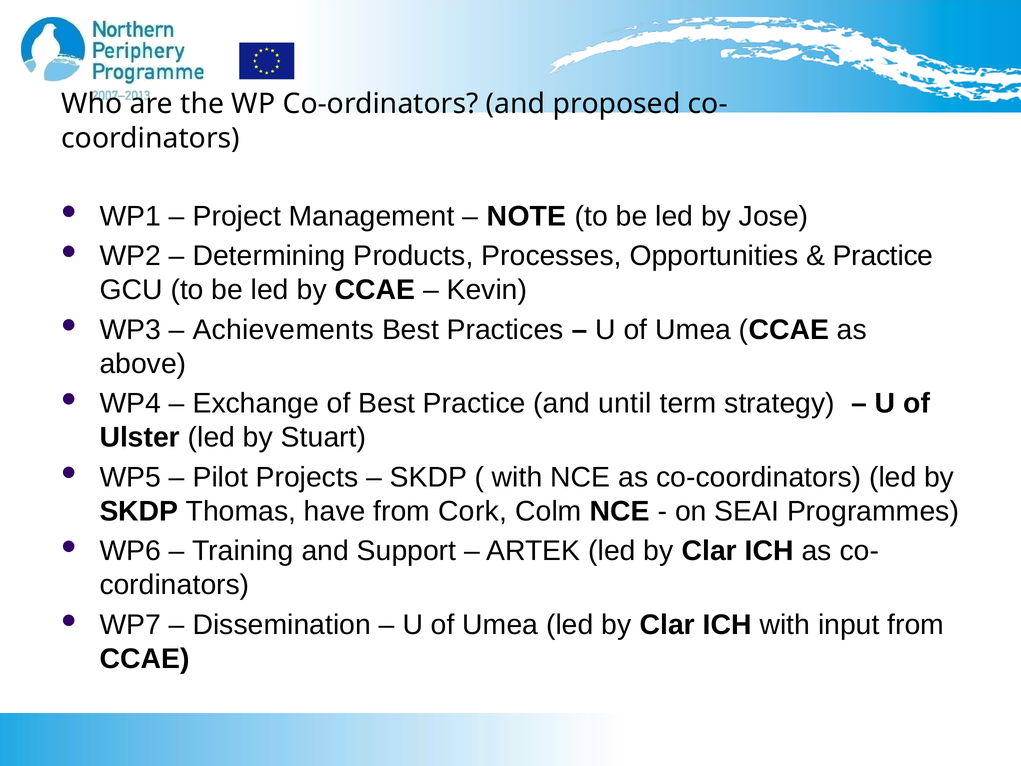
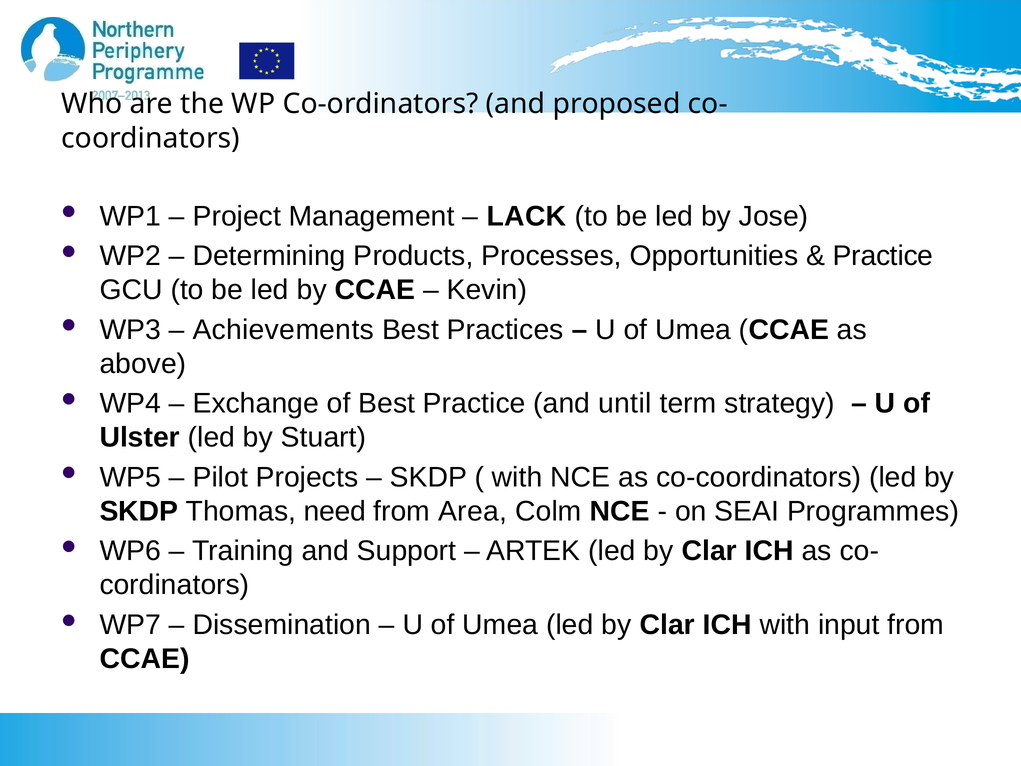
NOTE: NOTE -> LACK
have: have -> need
Cork: Cork -> Area
